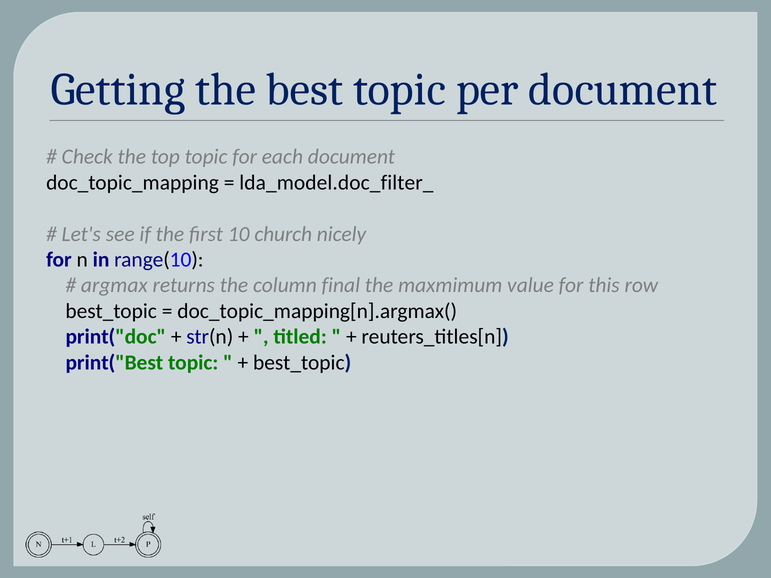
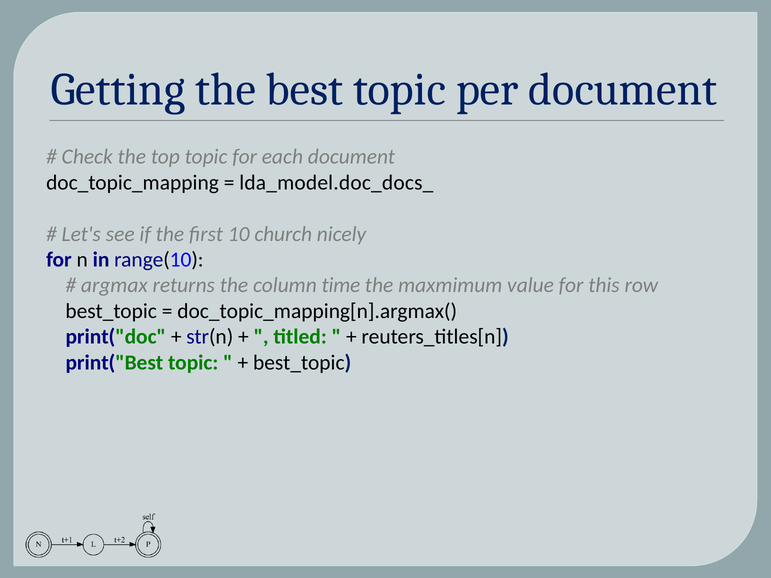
lda_model.doc_filter_: lda_model.doc_filter_ -> lda_model.doc_docs_
final: final -> time
